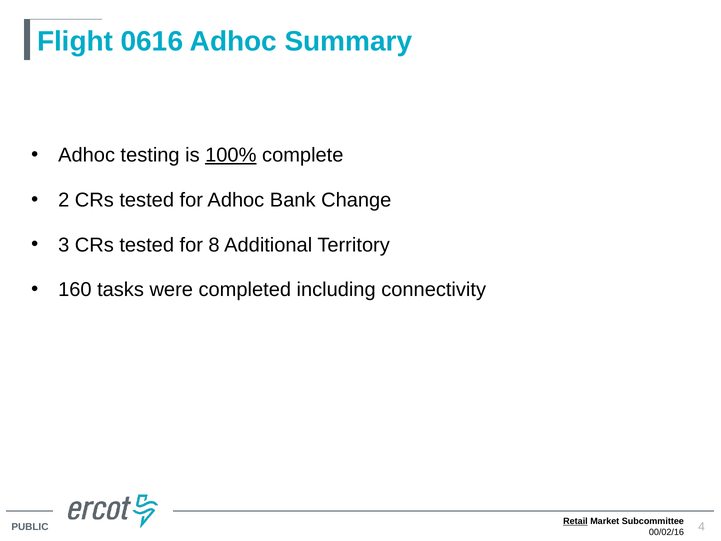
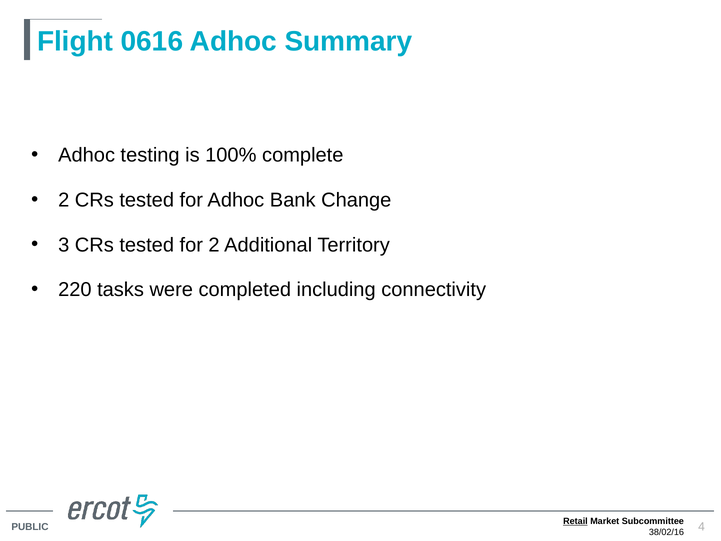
100% underline: present -> none
for 8: 8 -> 2
160: 160 -> 220
00/02/16: 00/02/16 -> 38/02/16
